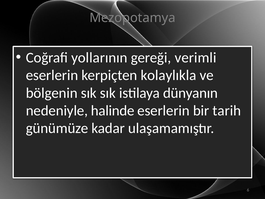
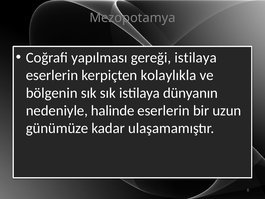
yollarının: yollarının -> yapılması
gereği verimli: verimli -> istilaya
tarih: tarih -> uzun
